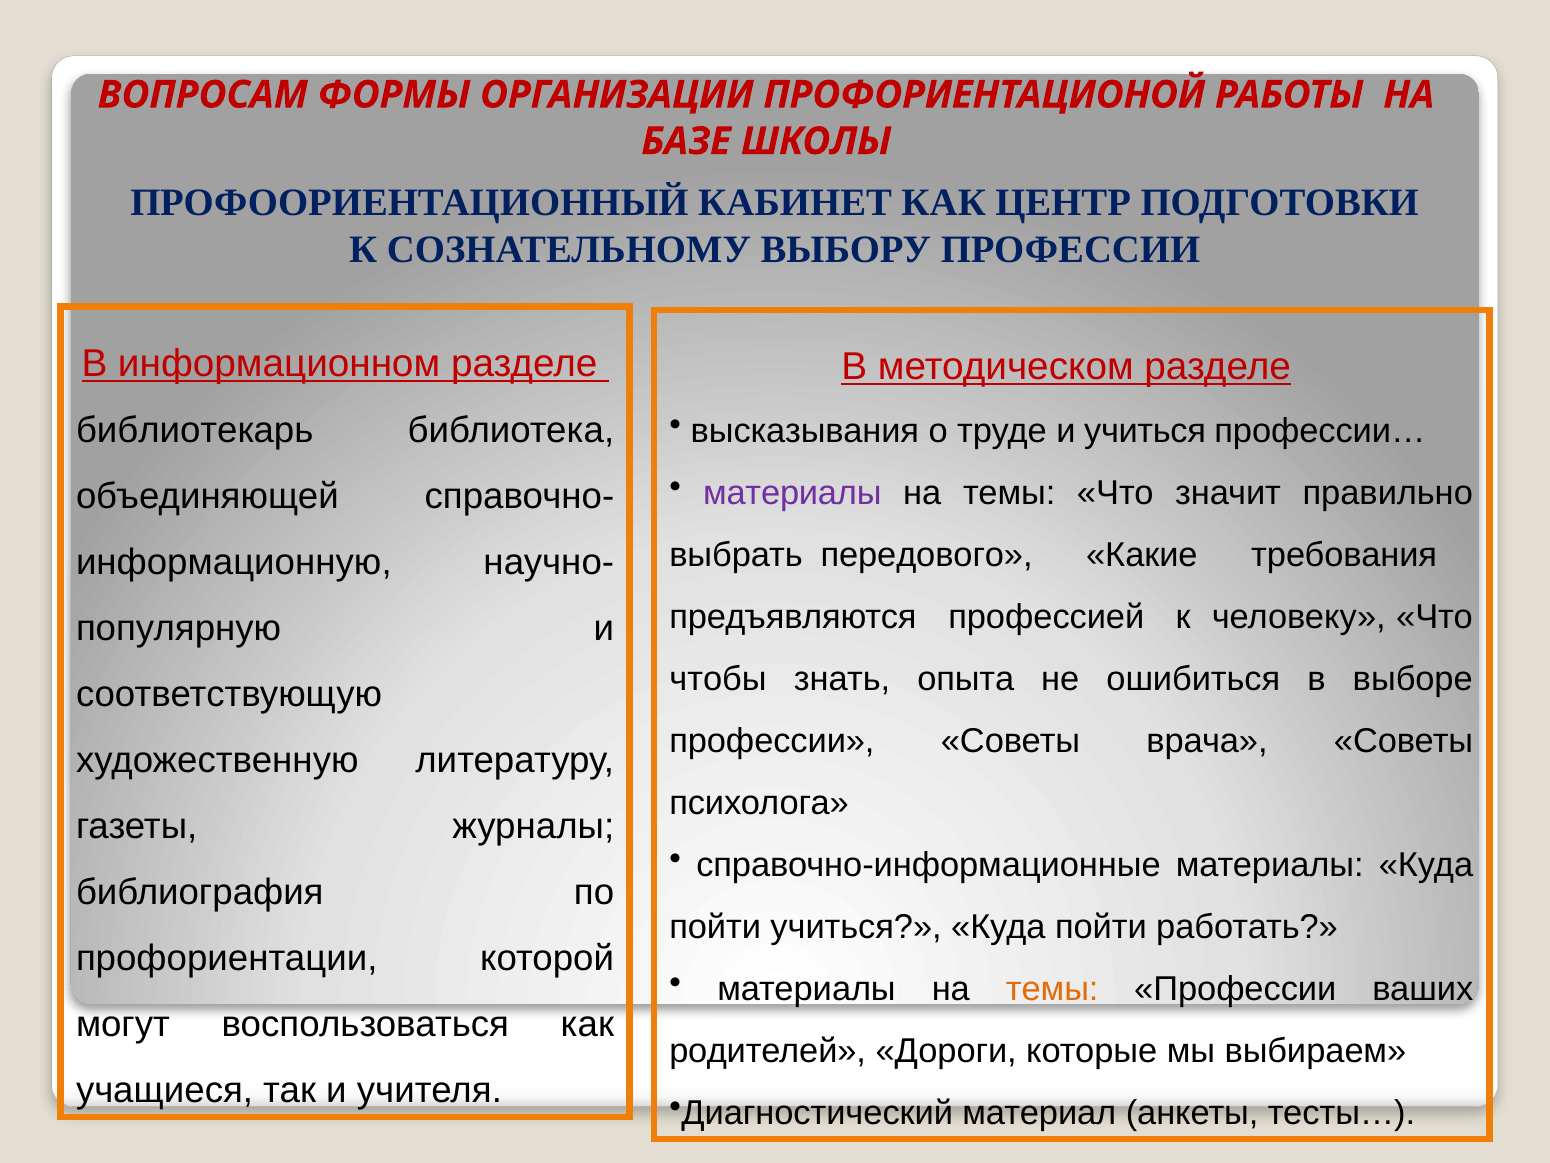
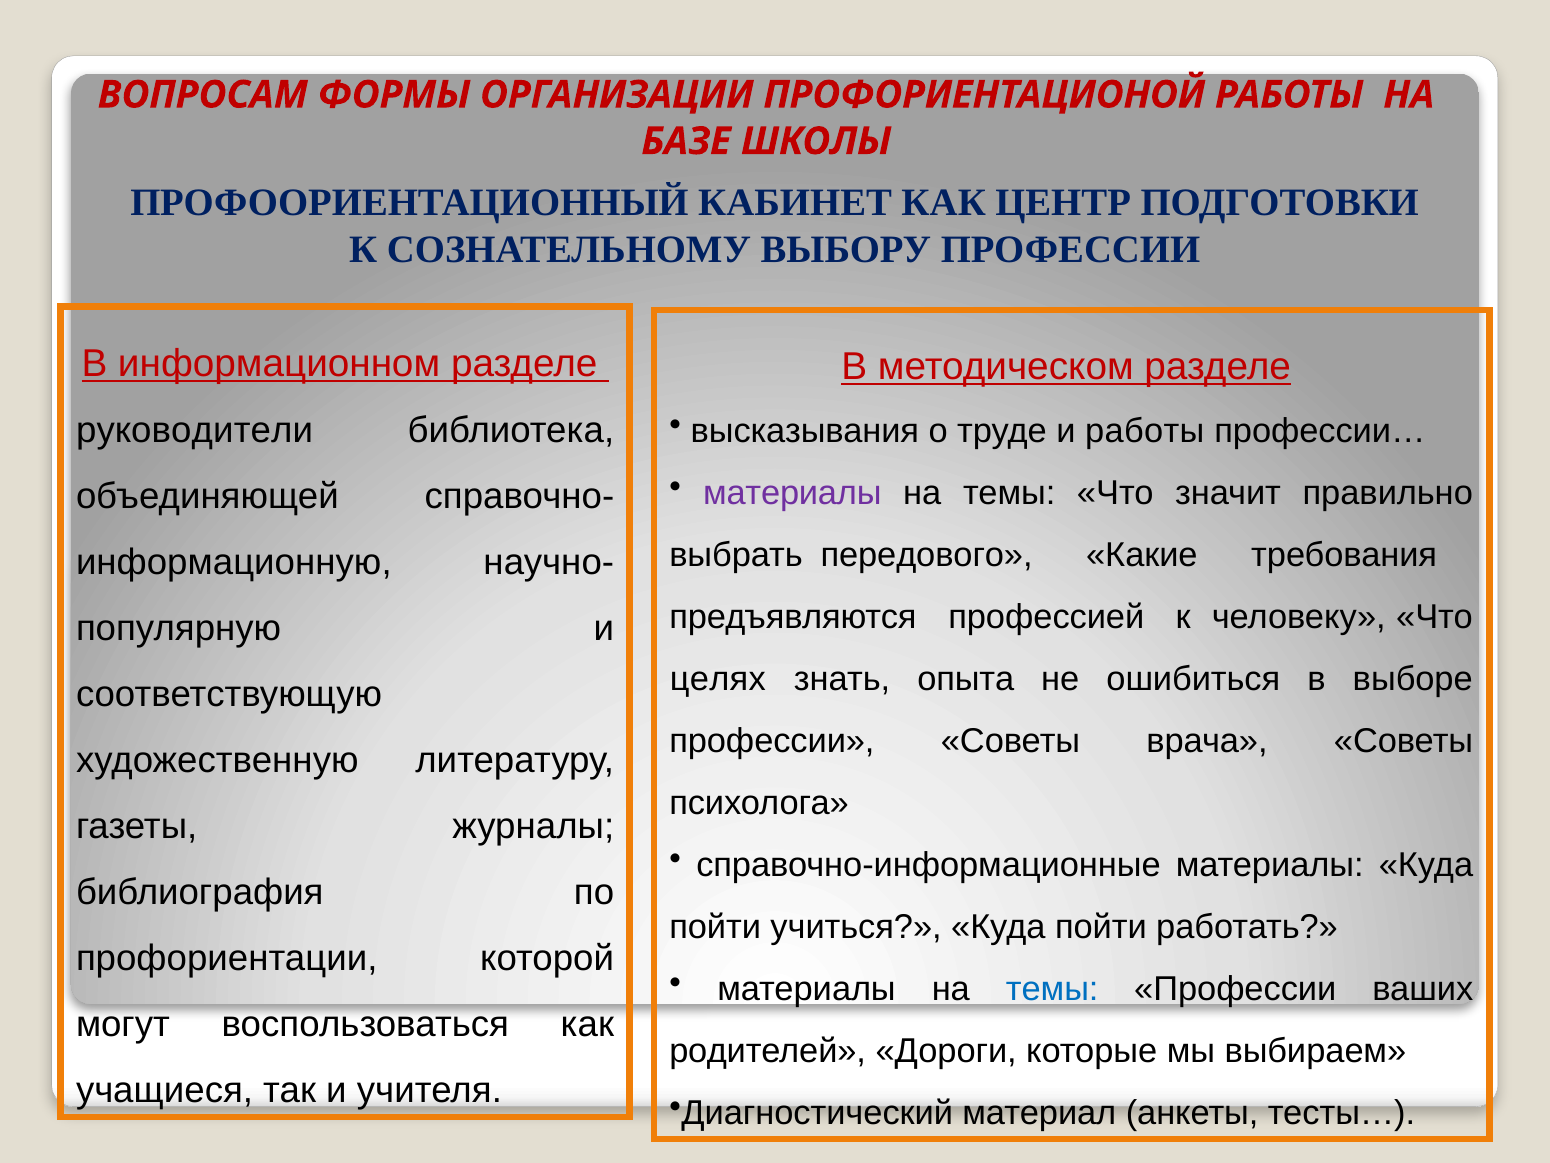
и учиться: учиться -> работы
библиотекарь: библиотекарь -> руководители
чтобы: чтобы -> целях
темы at (1052, 989) colour: orange -> blue
